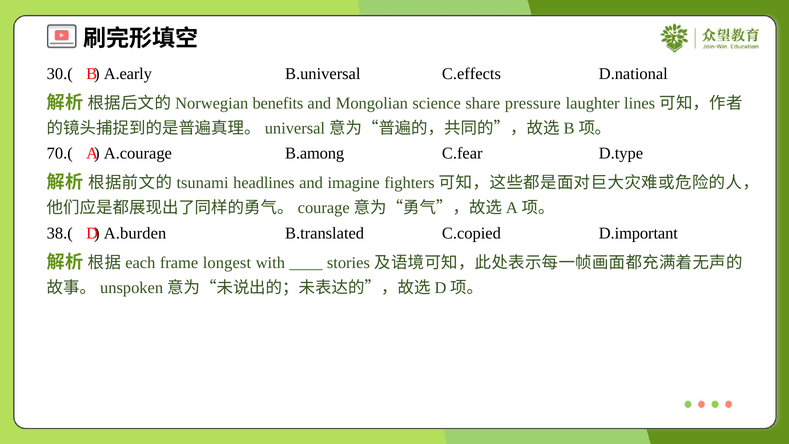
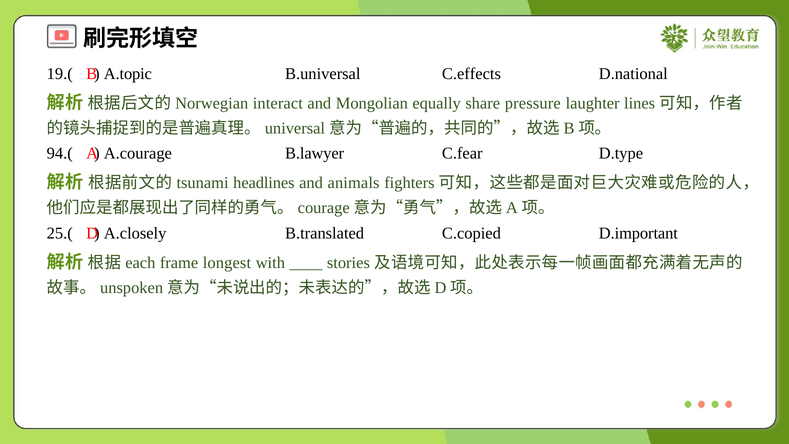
30.(: 30.( -> 19.(
A.early: A.early -> A.topic
benefits: benefits -> interact
science: science -> equally
70.(: 70.( -> 94.(
B.among: B.among -> B.lawyer
imagine: imagine -> animals
38.(: 38.( -> 25.(
A.burden: A.burden -> A.closely
